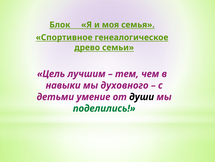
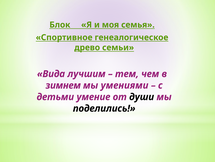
Цель: Цель -> Вида
навыки: навыки -> зимнем
духовного: духовного -> умениями
поделились colour: green -> black
